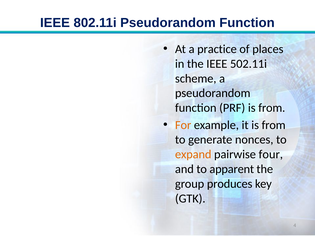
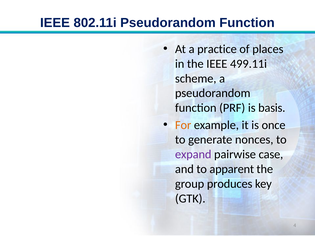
502.11i: 502.11i -> 499.11i
PRF is from: from -> basis
it is from: from -> once
expand colour: orange -> purple
four: four -> case
